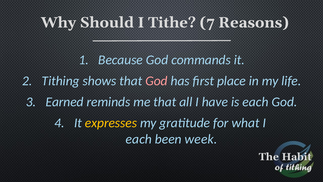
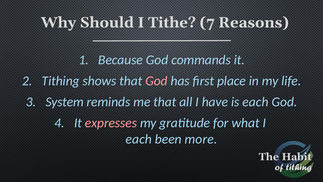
Earned: Earned -> System
expresses colour: yellow -> pink
week: week -> more
